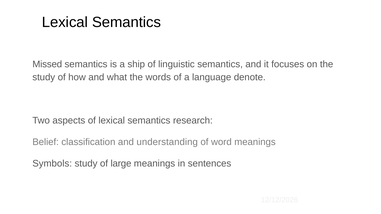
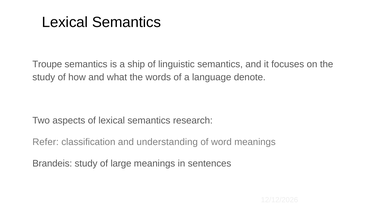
Missed: Missed -> Troupe
Belief: Belief -> Refer
Symbols: Symbols -> Brandeis
